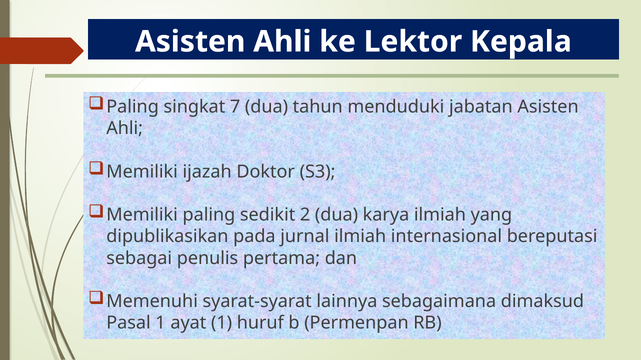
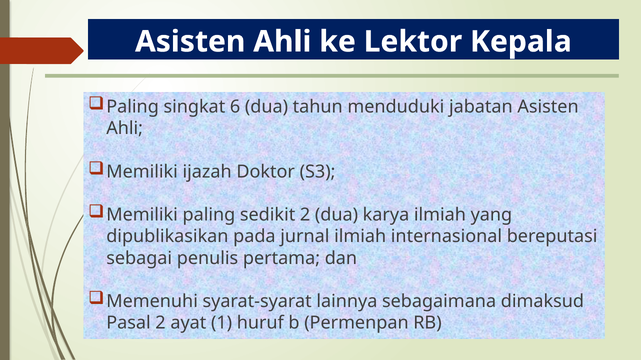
7: 7 -> 6
Pasal 1: 1 -> 2
